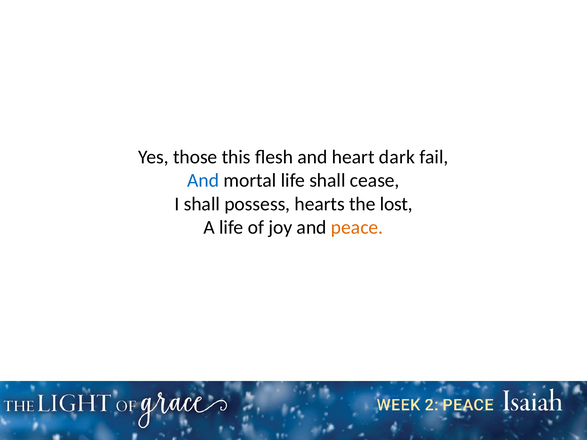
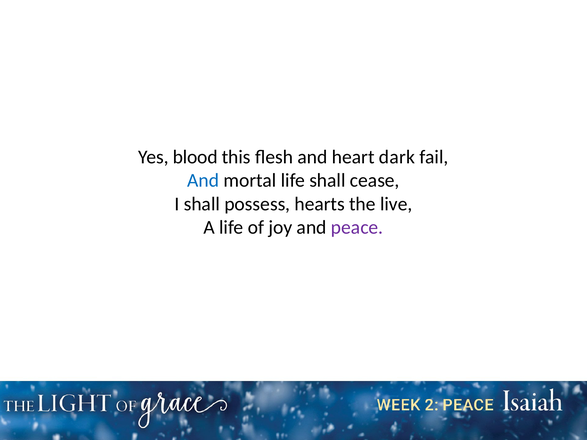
those: those -> blood
lost: lost -> live
peace colour: orange -> purple
